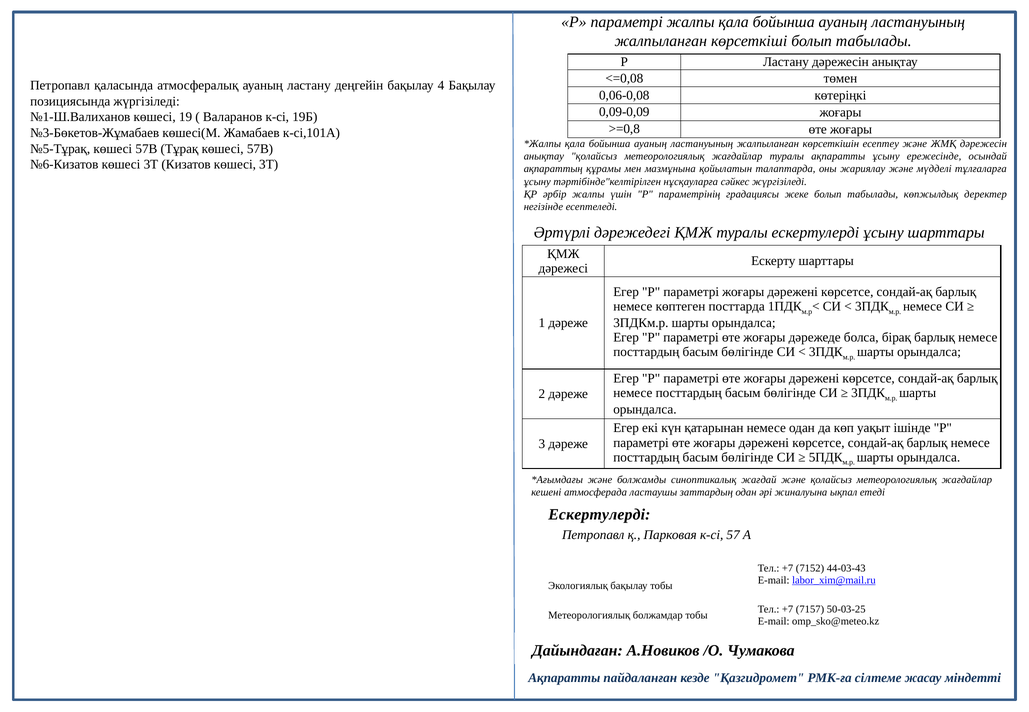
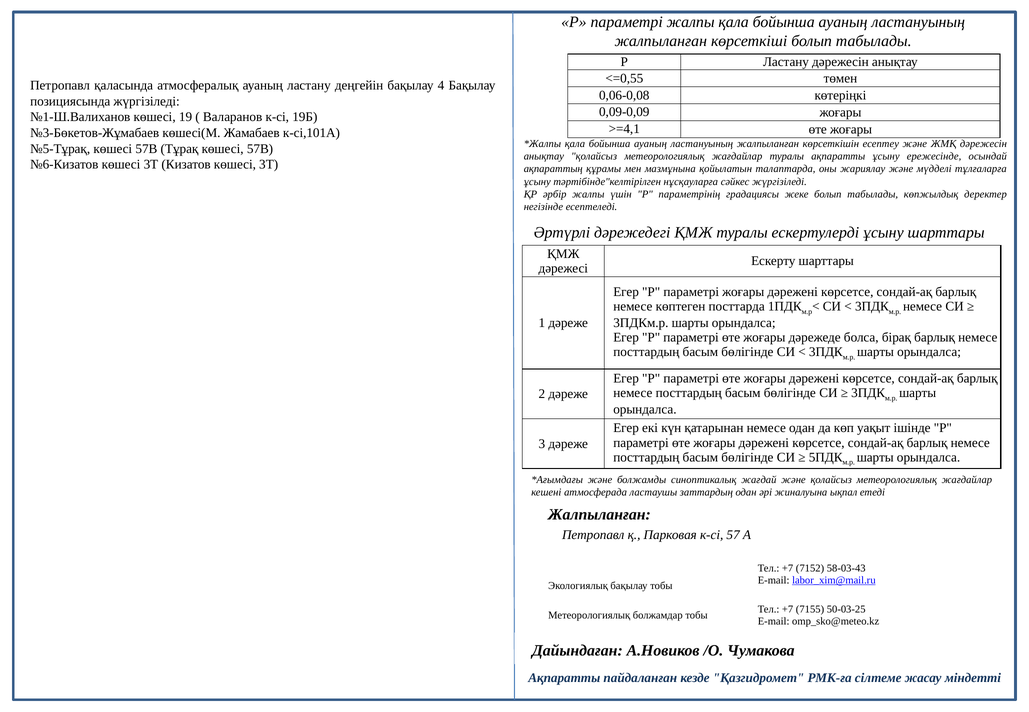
<=0,08: <=0,08 -> <=0,55
>=0,8: >=0,8 -> >=4,1
Ескертулерді at (599, 515): Ескертулерді -> Жалпыланған
44-03-43: 44-03-43 -> 58-03-43
7157: 7157 -> 7155
